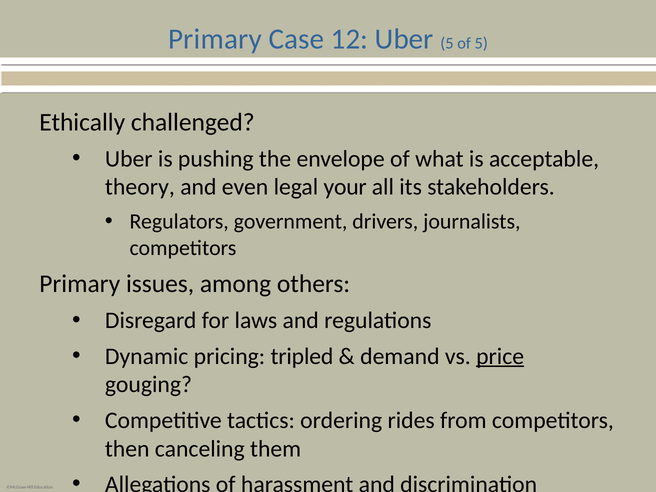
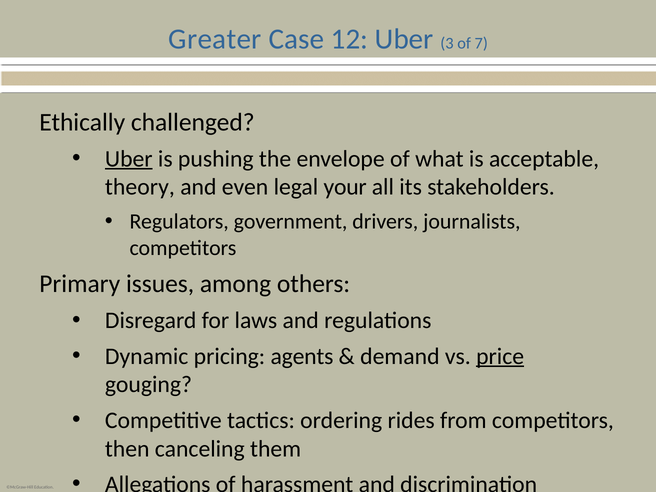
Primary at (215, 39): Primary -> Greater
Uber 5: 5 -> 3
of 5: 5 -> 7
Uber at (129, 159) underline: none -> present
tripled: tripled -> agents
